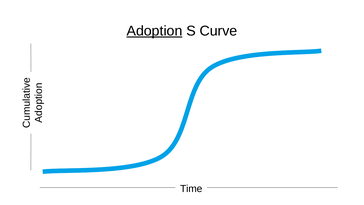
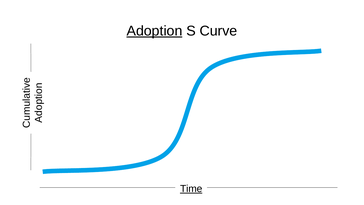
Time underline: none -> present
